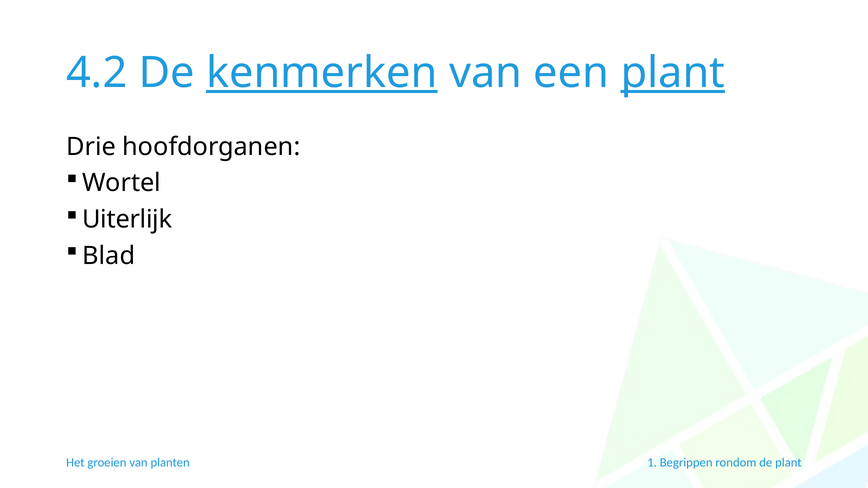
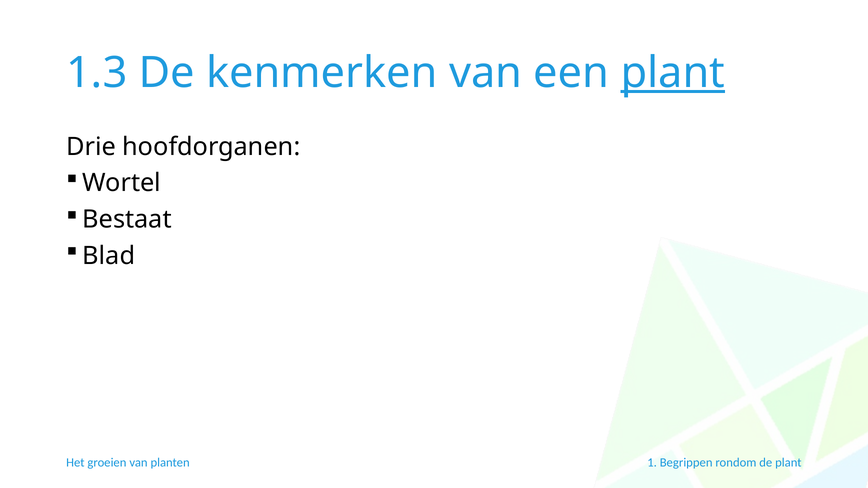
4.2: 4.2 -> 1.3
kenmerken underline: present -> none
Uiterlijk: Uiterlijk -> Bestaat
